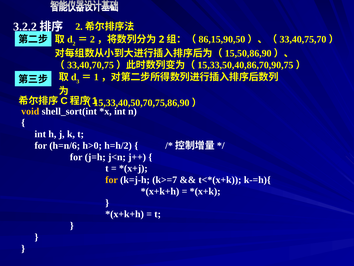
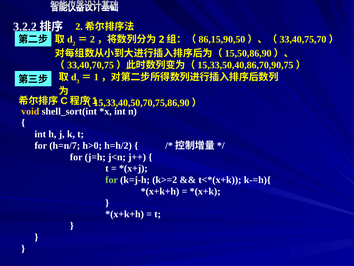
h=n/6: h=n/6 -> h=n/7
for at (112, 180) colour: yellow -> light green
k>=7: k>=7 -> k>=2
